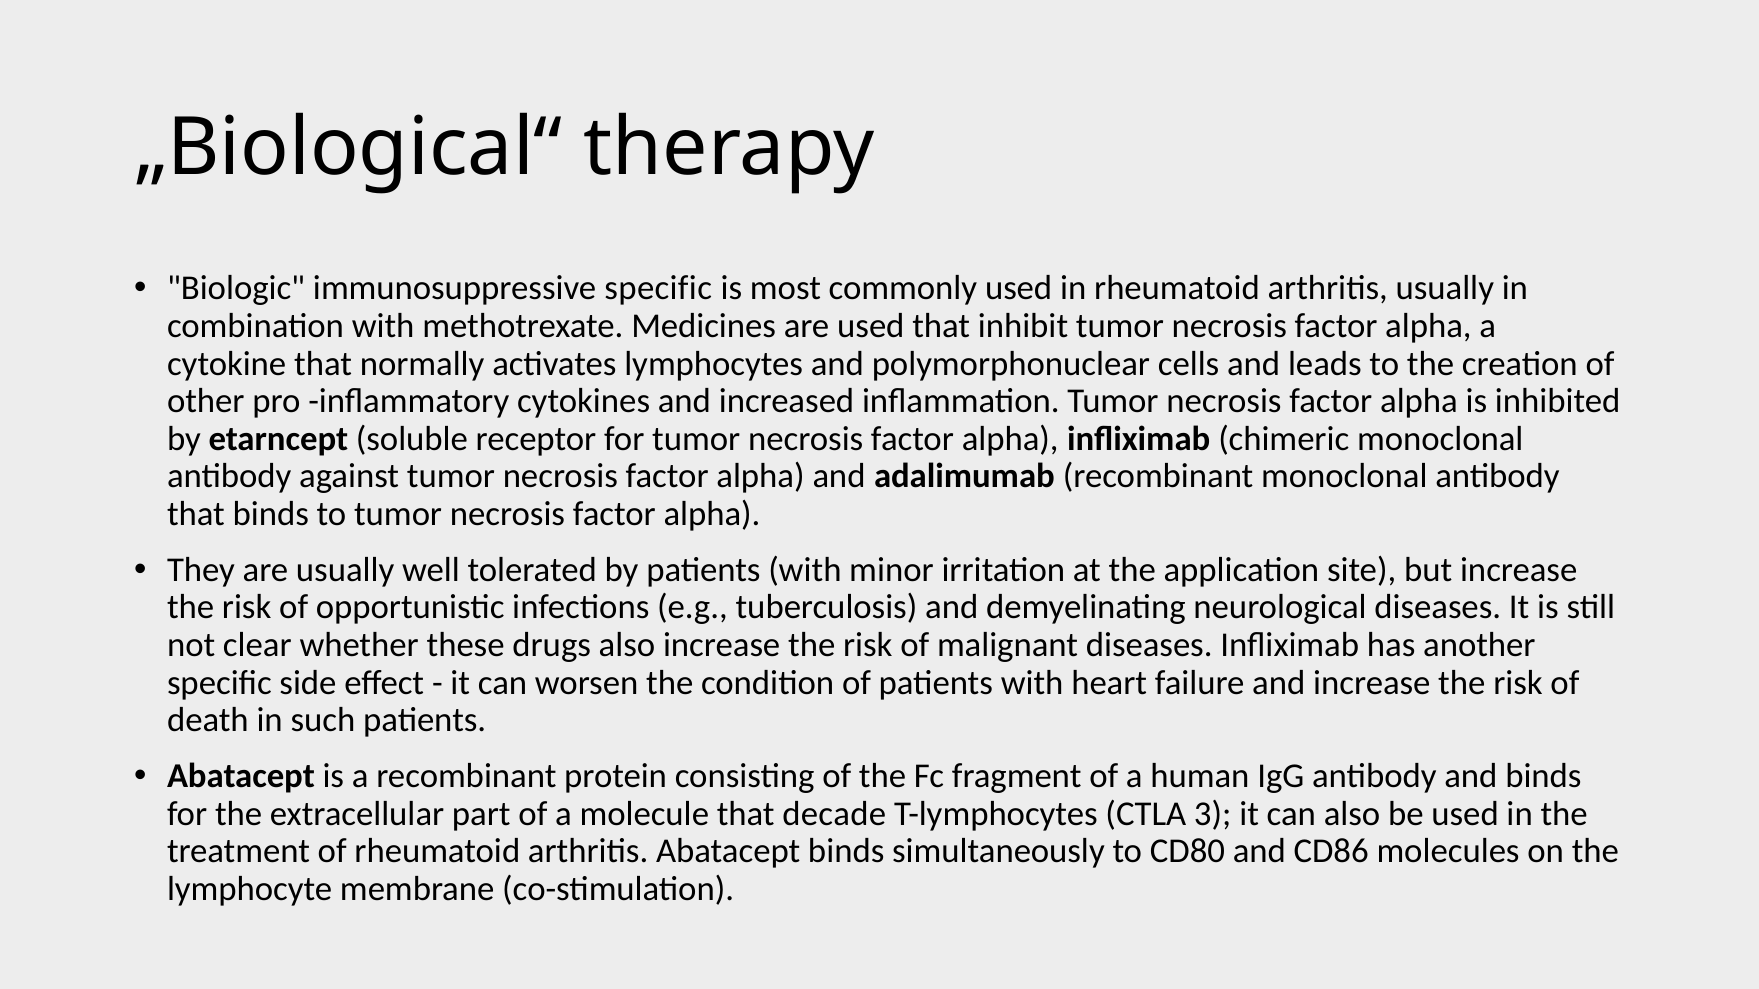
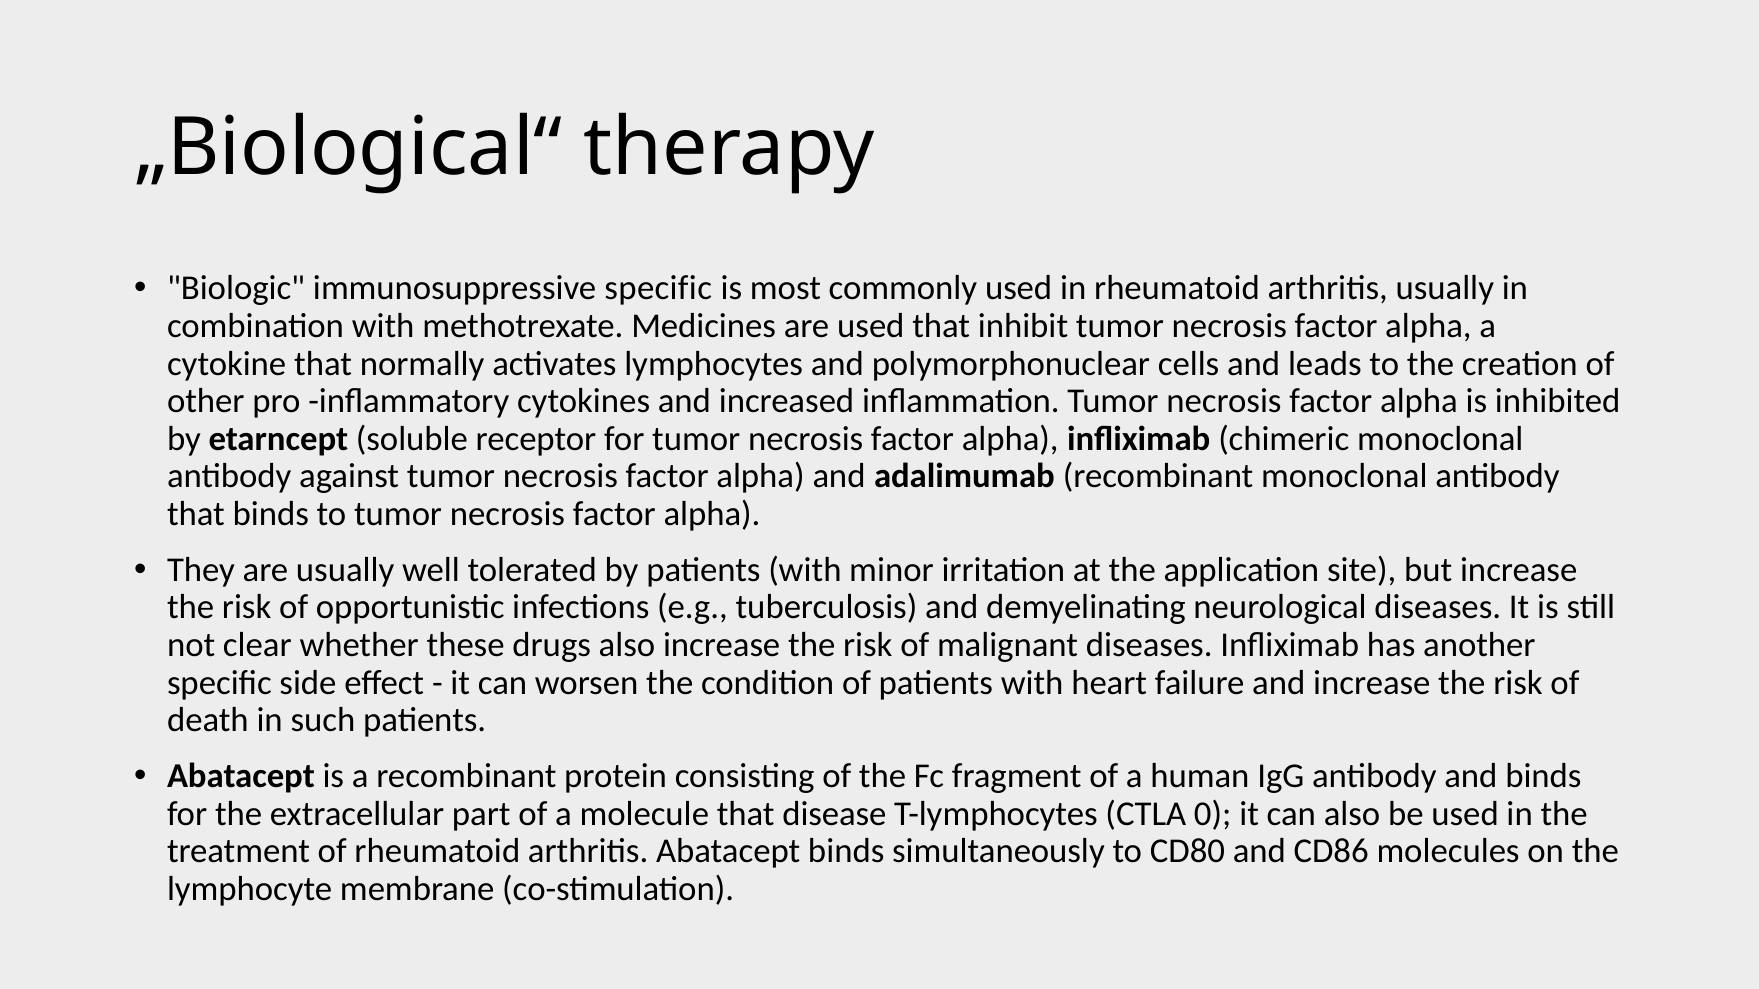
decade: decade -> disease
3: 3 -> 0
